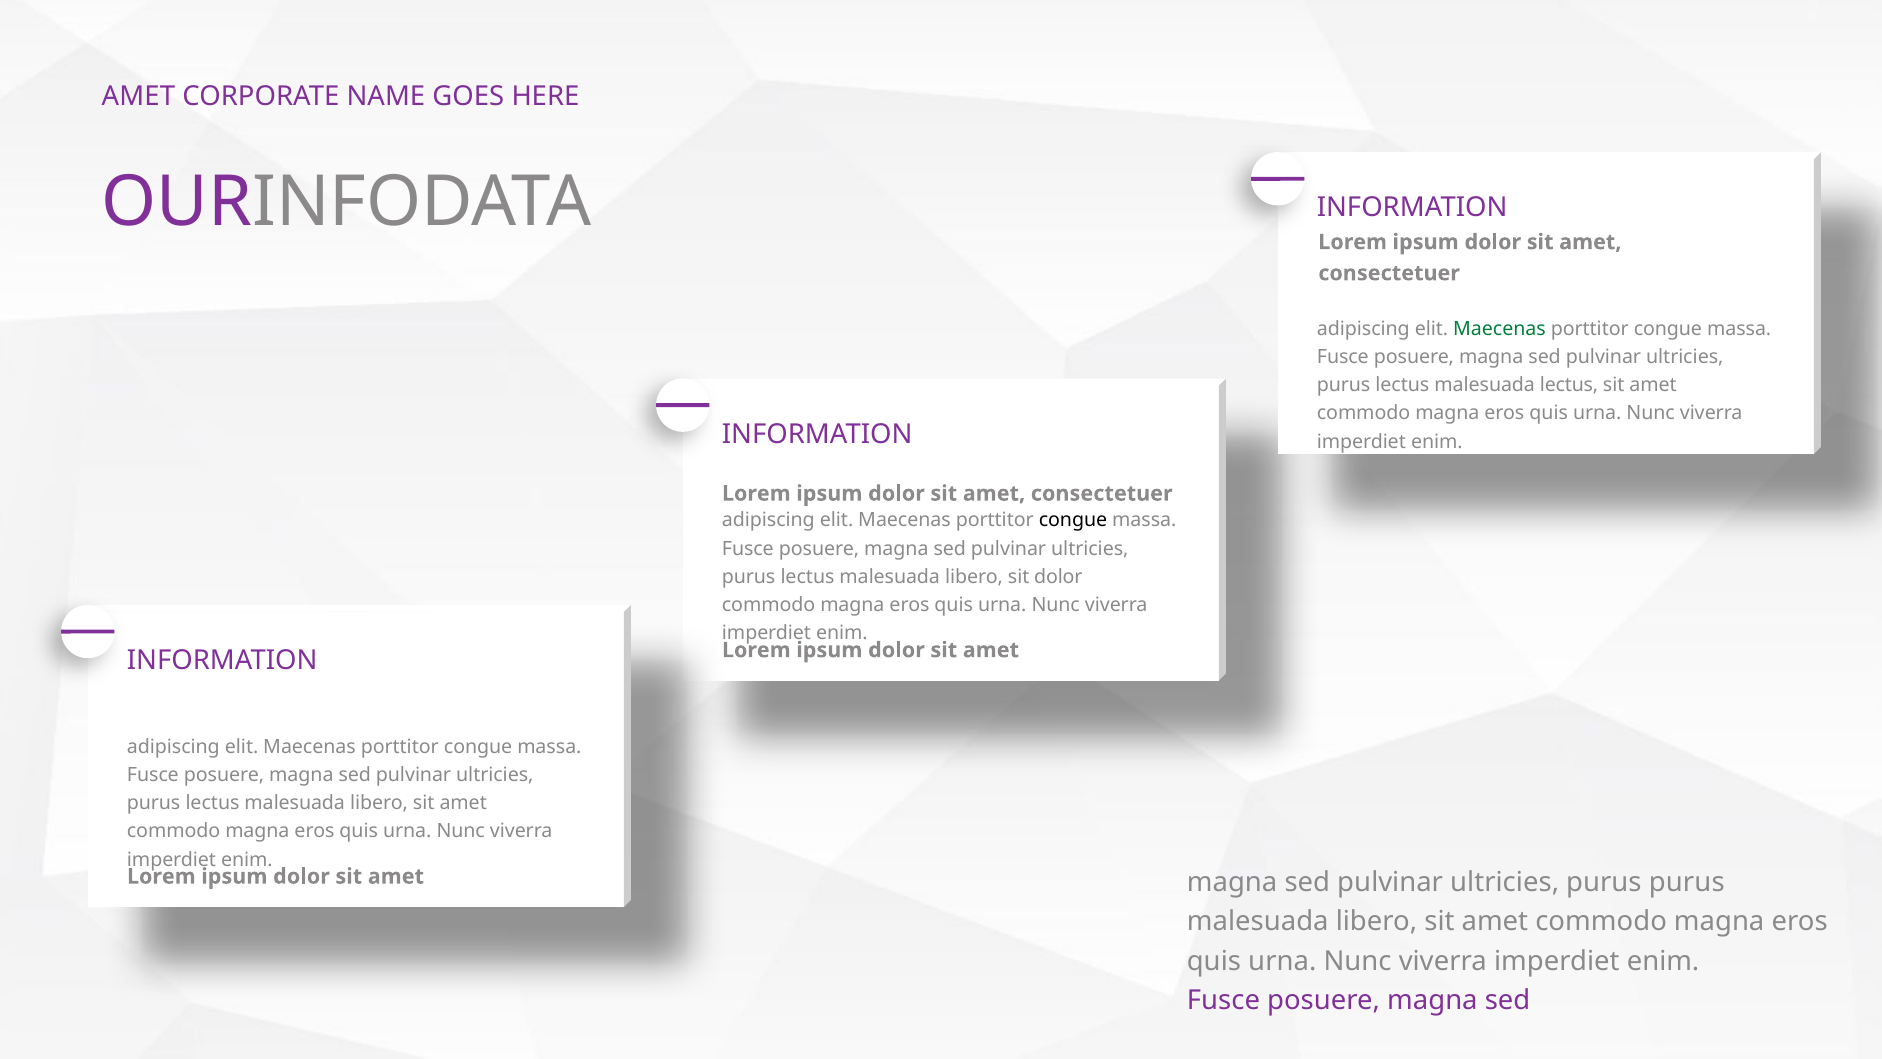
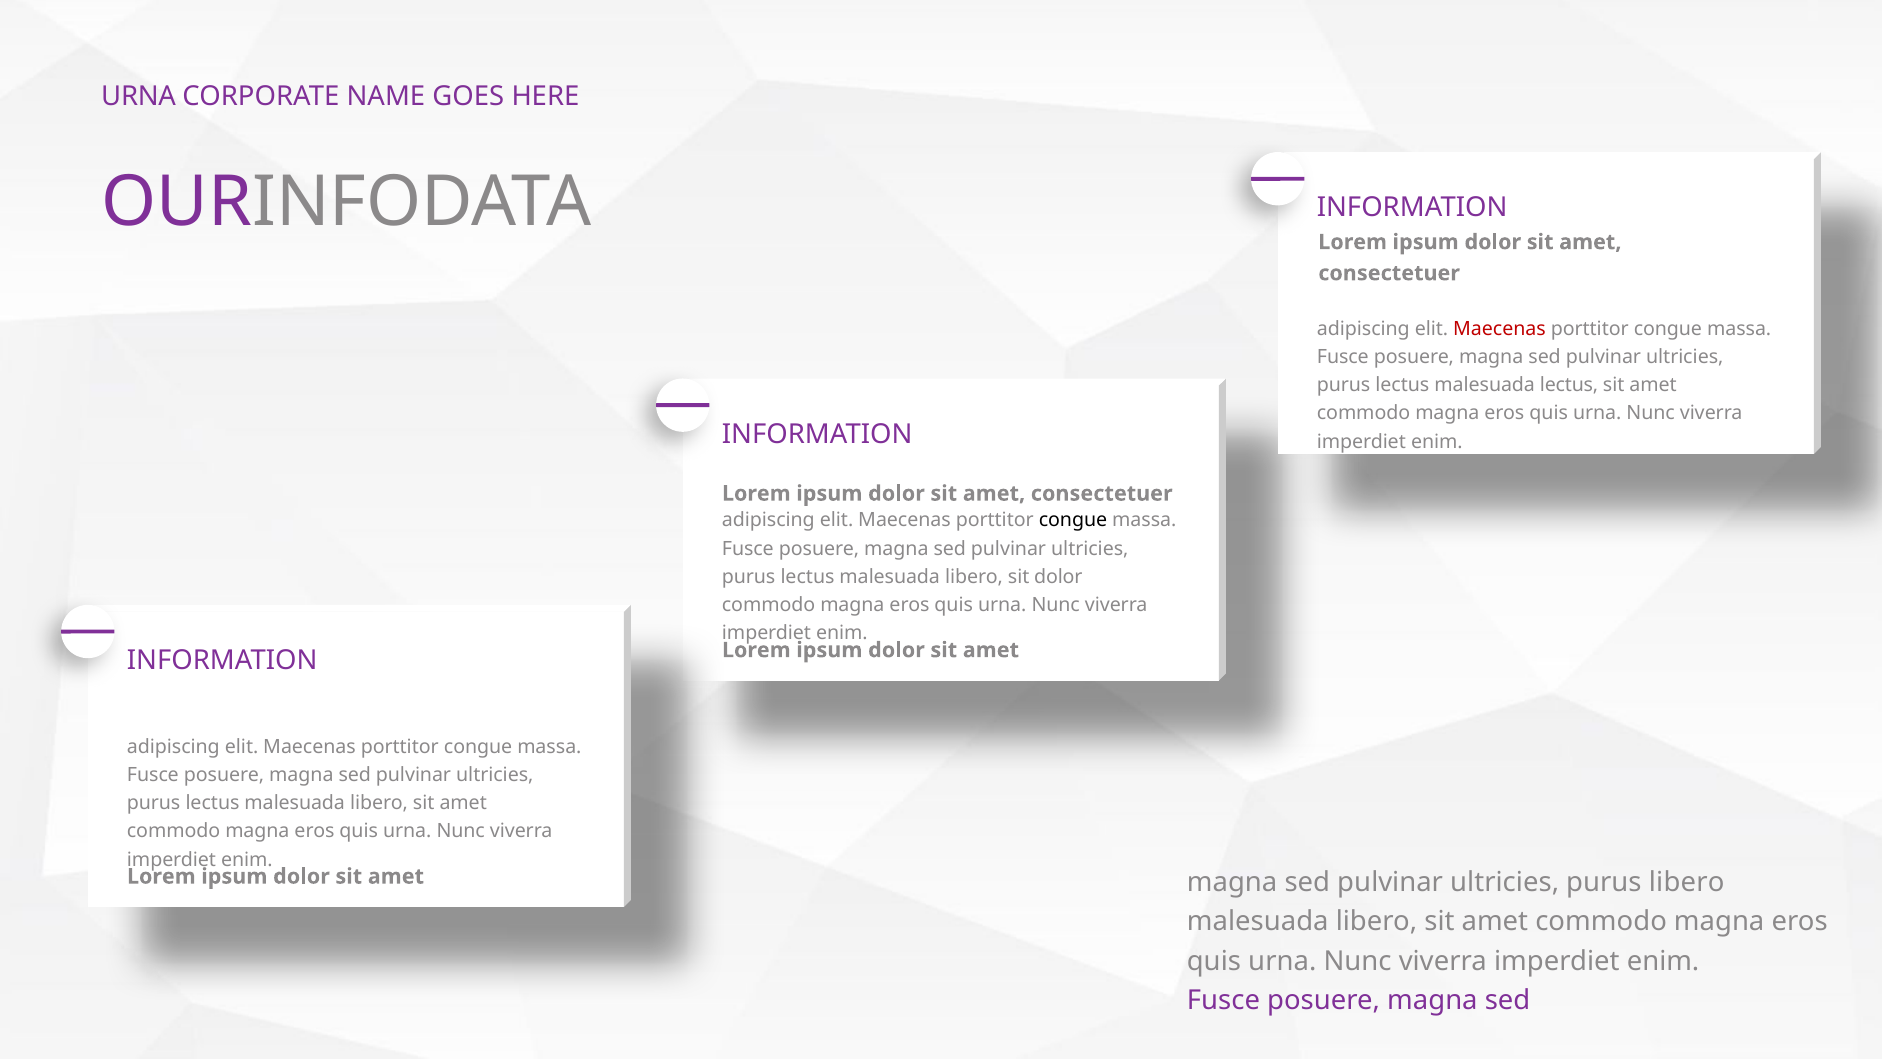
AMET at (138, 96): AMET -> URNA
Maecenas at (1499, 329) colour: green -> red
purus purus: purus -> libero
